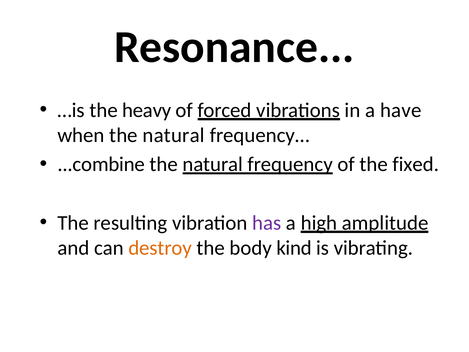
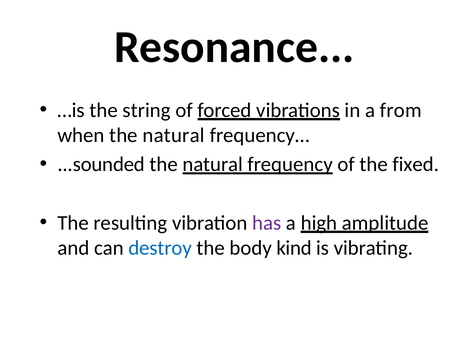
heavy: heavy -> string
have: have -> from
...combine: ...combine -> ...sounded
destroy colour: orange -> blue
